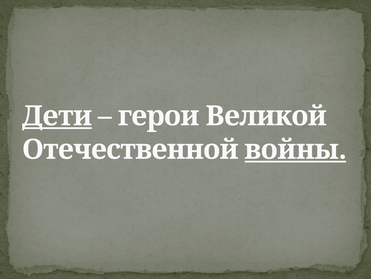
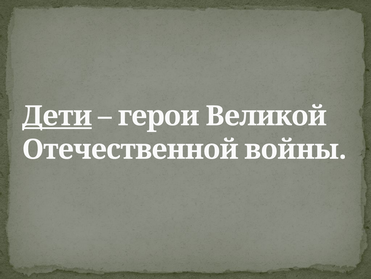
войны underline: present -> none
